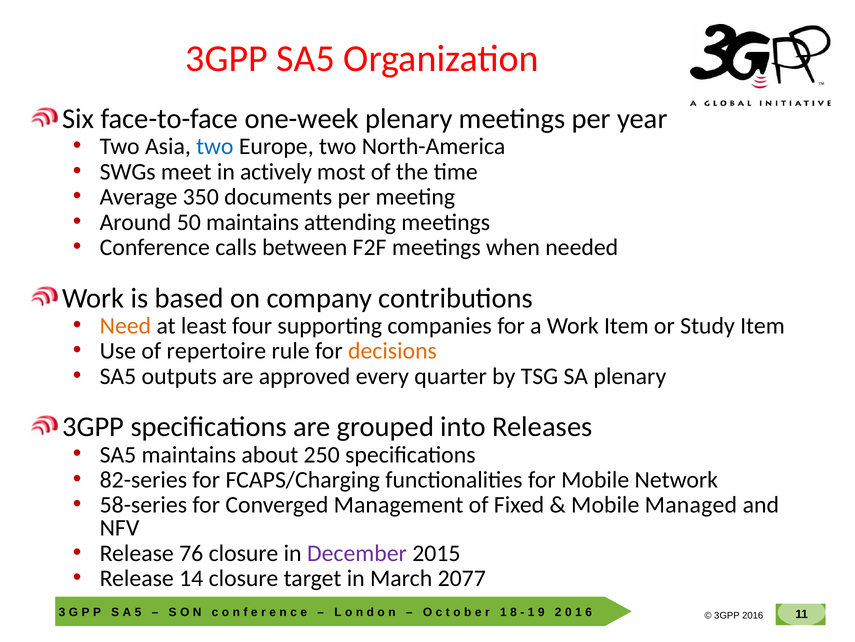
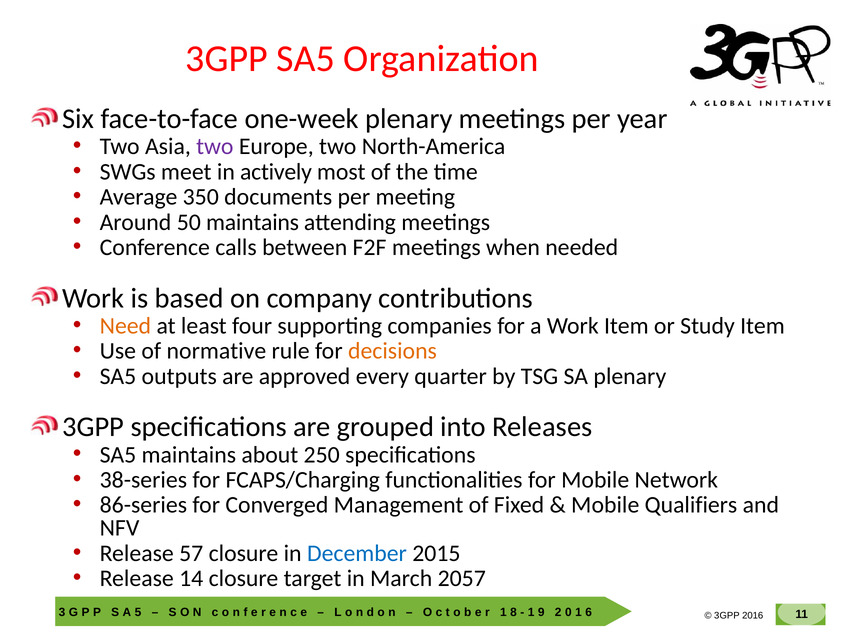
two at (215, 146) colour: blue -> purple
repertoire: repertoire -> normative
82-series: 82-series -> 38-series
58-series: 58-series -> 86-series
Managed: Managed -> Qualifiers
76: 76 -> 57
December colour: purple -> blue
2077: 2077 -> 2057
